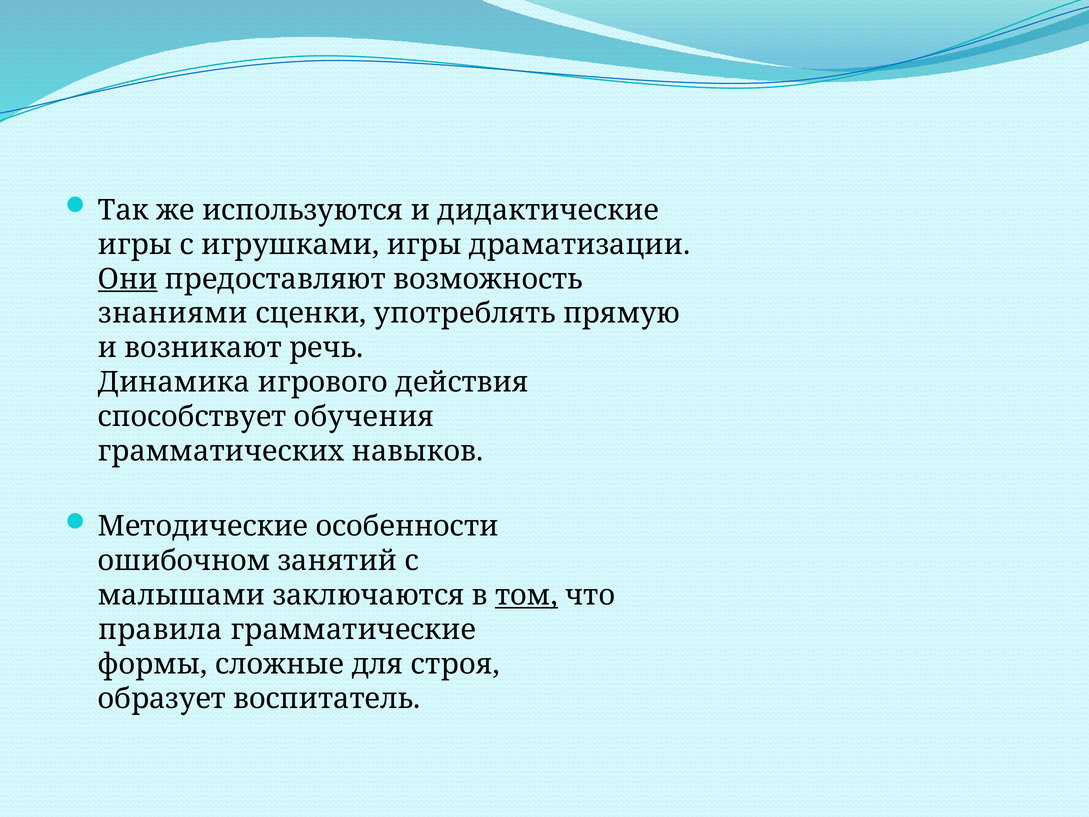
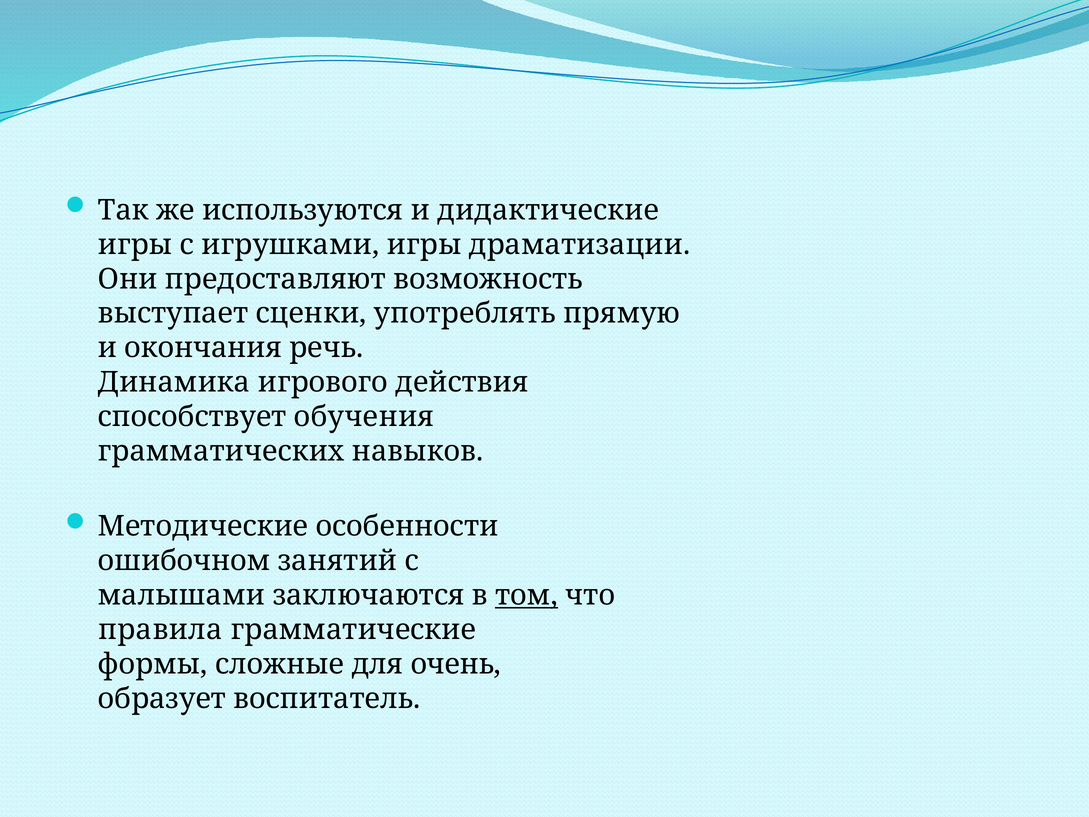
Они underline: present -> none
знаниями: знаниями -> выступает
возникают: возникают -> окончания
строя: строя -> очень
